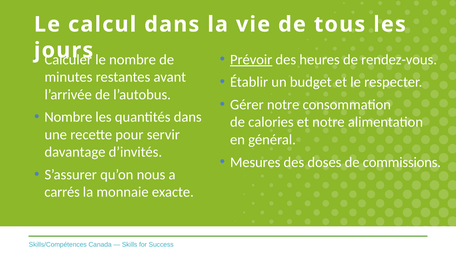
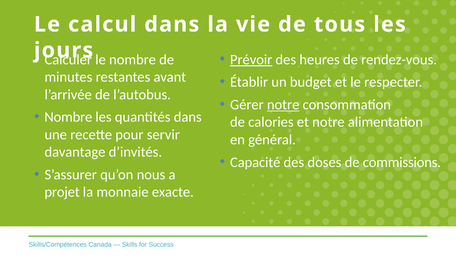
notre at (283, 104) underline: none -> present
Mesures: Mesures -> Capacité
carrés: carrés -> projet
